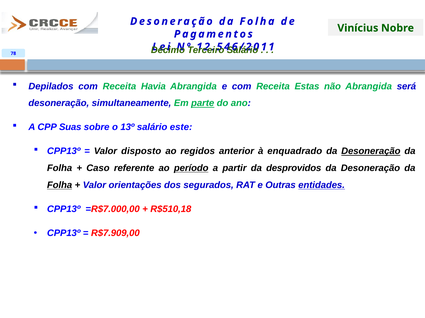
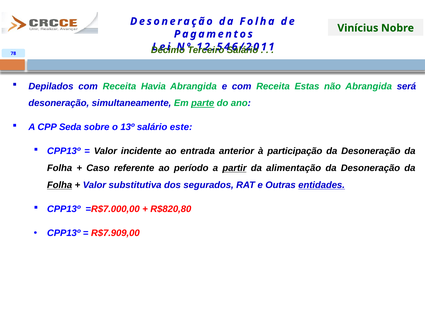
Suas: Suas -> Seda
disposto: disposto -> incidente
regidos: regidos -> entrada
enquadrado: enquadrado -> participação
Desoneração at (371, 152) underline: present -> none
período underline: present -> none
partir underline: none -> present
desprovidos: desprovidos -> alimentação
orientações: orientações -> substitutiva
R$510,18: R$510,18 -> R$820,80
